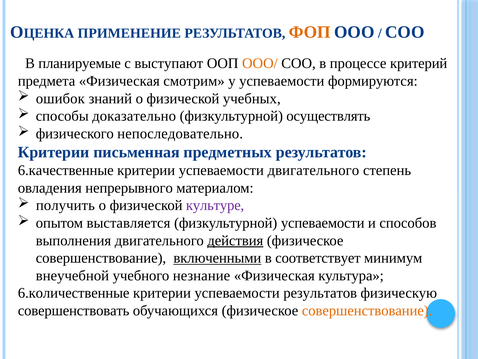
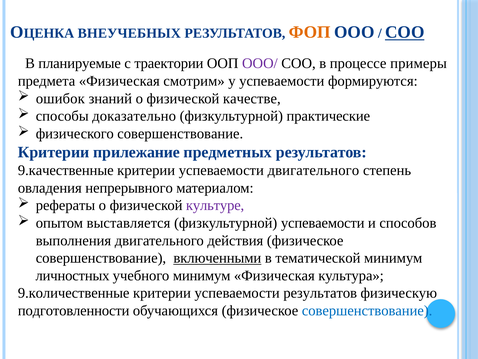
ПРИМЕНЕНИЕ: ПРИМЕНЕНИЕ -> ВНЕУЧЕБНЫХ
СОО at (405, 32) underline: none -> present
выступают: выступают -> траектории
ООО/ colour: orange -> purple
критерий: критерий -> примеры
учебных: учебных -> качестве
осуществлять: осуществлять -> практические
физического непоследовательно: непоследовательно -> совершенствование
письменная: письменная -> прилежание
6.качественные: 6.качественные -> 9.качественные
получить: получить -> рефераты
действия underline: present -> none
соответствует: соответствует -> тематической
внеучебной: внеучебной -> личностных
учебного незнание: незнание -> минимум
6.количественные: 6.количественные -> 9.количественные
совершенствовать: совершенствовать -> подготовленности
совершенствование at (367, 310) colour: orange -> blue
